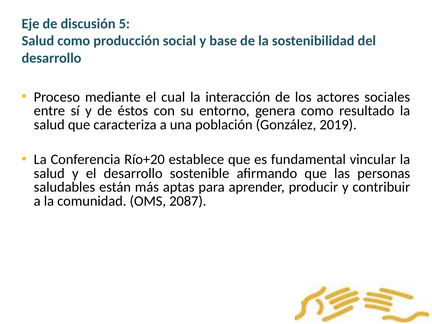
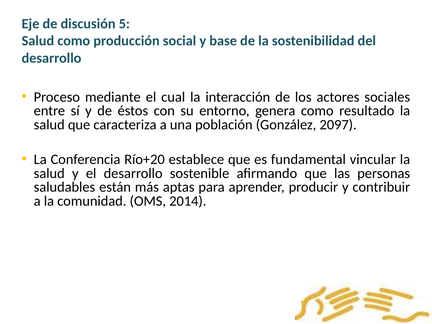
2019: 2019 -> 2097
2087: 2087 -> 2014
